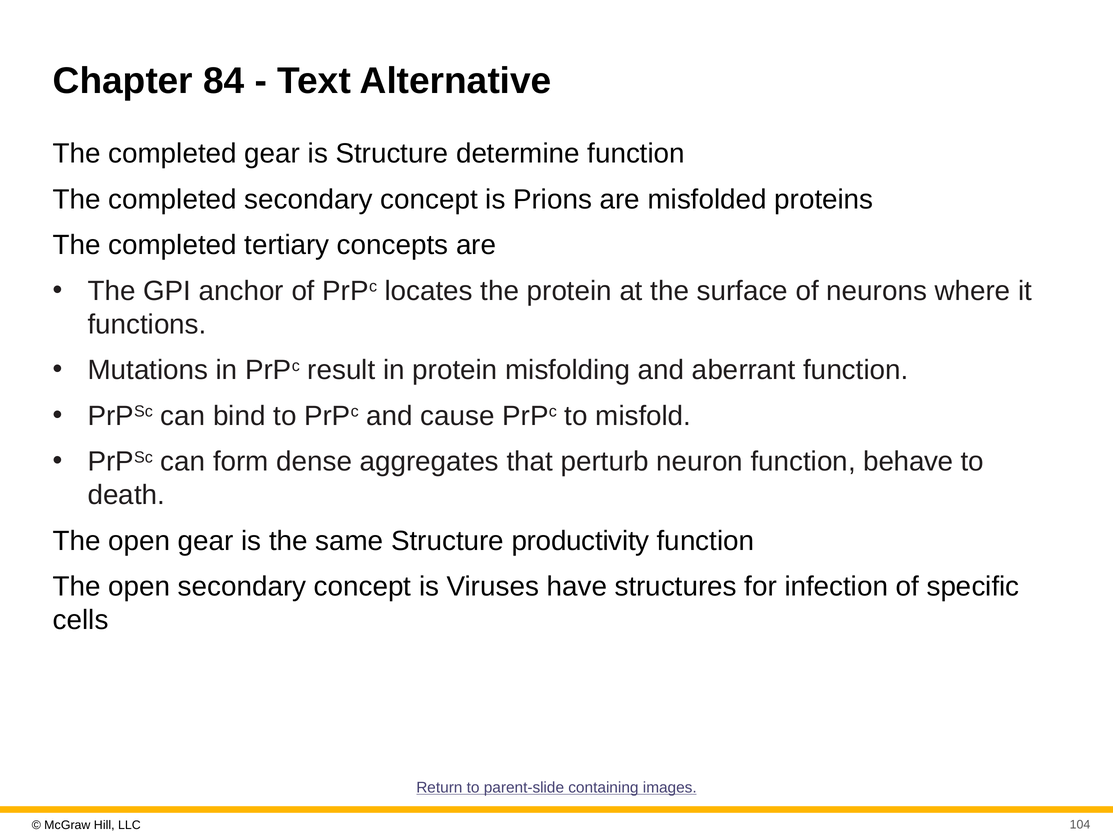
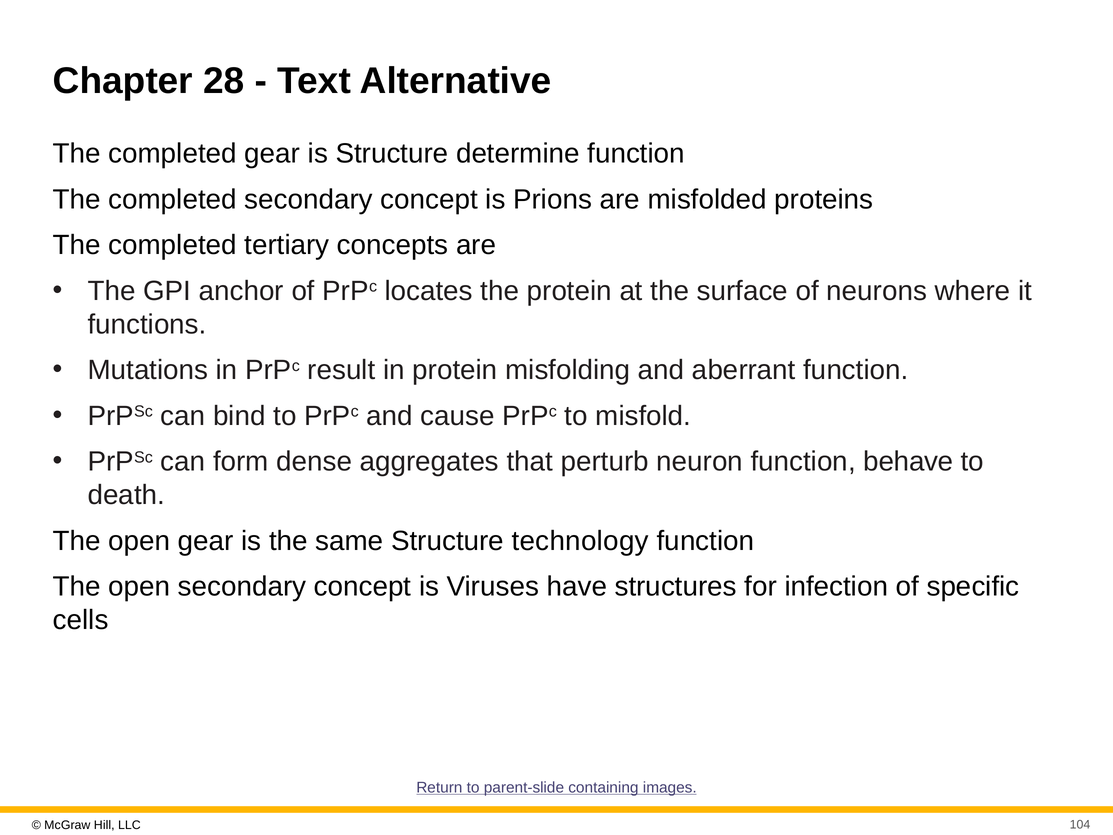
84: 84 -> 28
productivity: productivity -> technology
